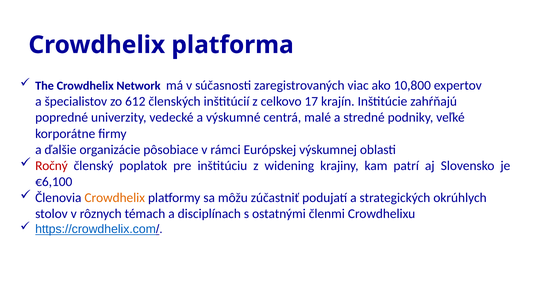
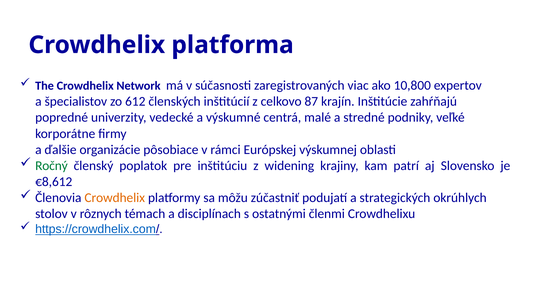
17: 17 -> 87
Ročný colour: red -> green
€6,100: €6,100 -> €8,612
